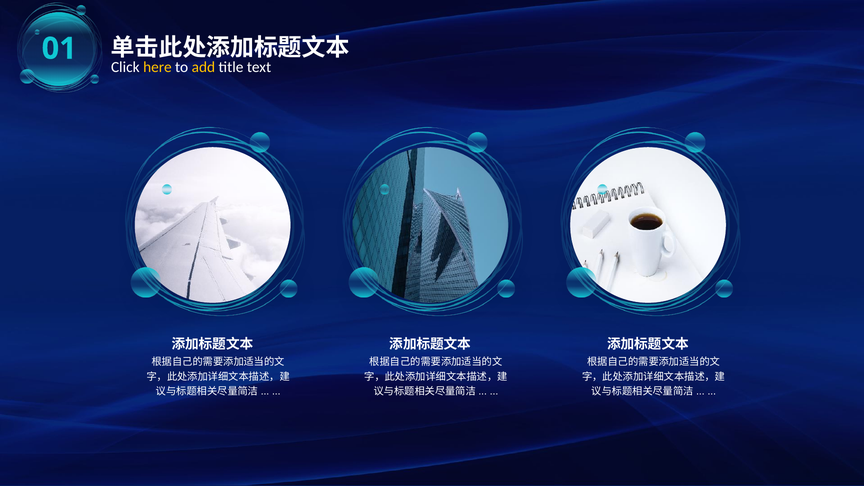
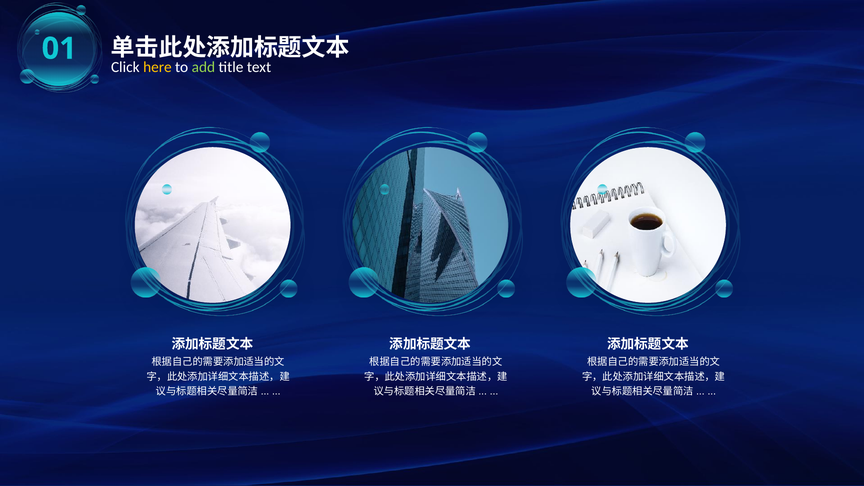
add colour: yellow -> light green
